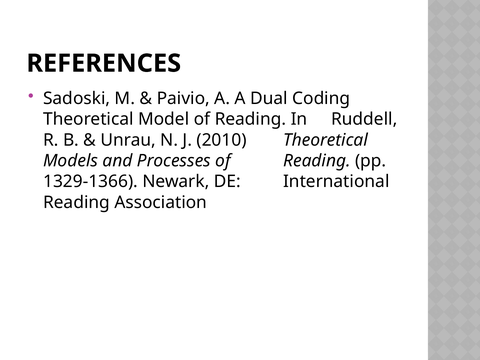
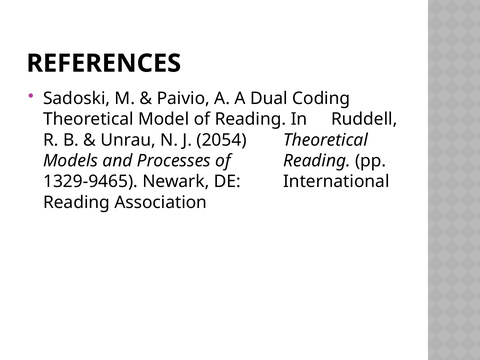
2010: 2010 -> 2054
1329-1366: 1329-1366 -> 1329-9465
